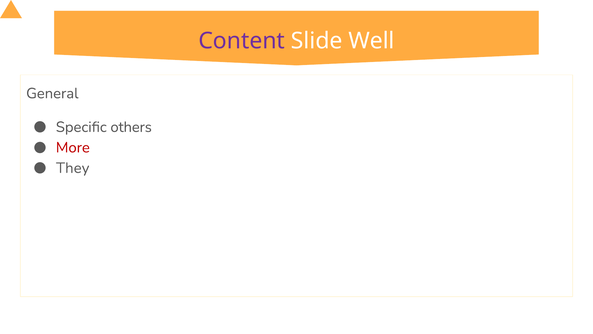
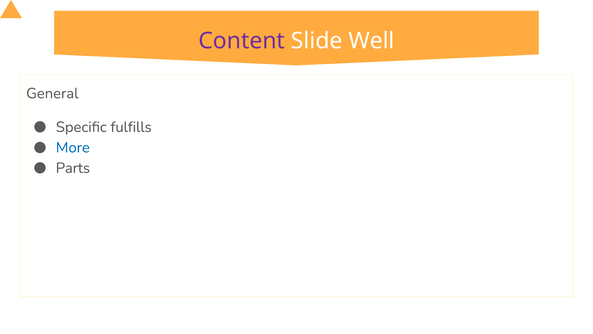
others: others -> fulfills
More colour: red -> blue
They: They -> Parts
